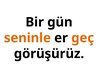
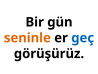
geç colour: orange -> blue
